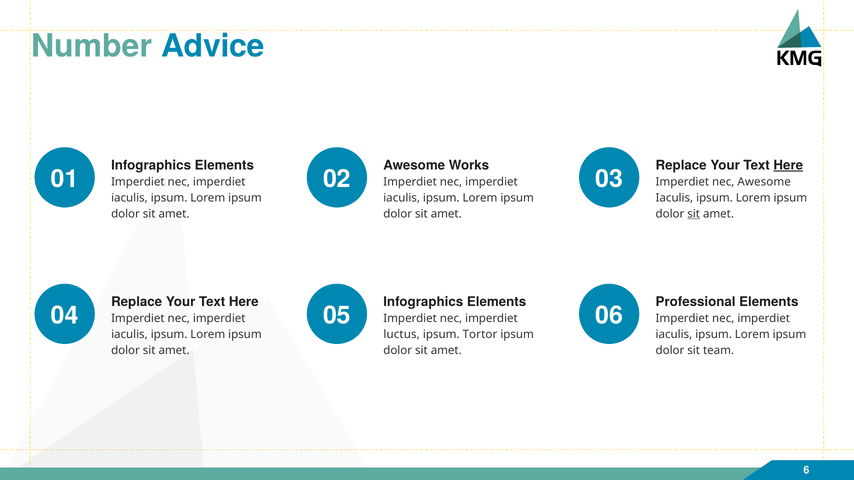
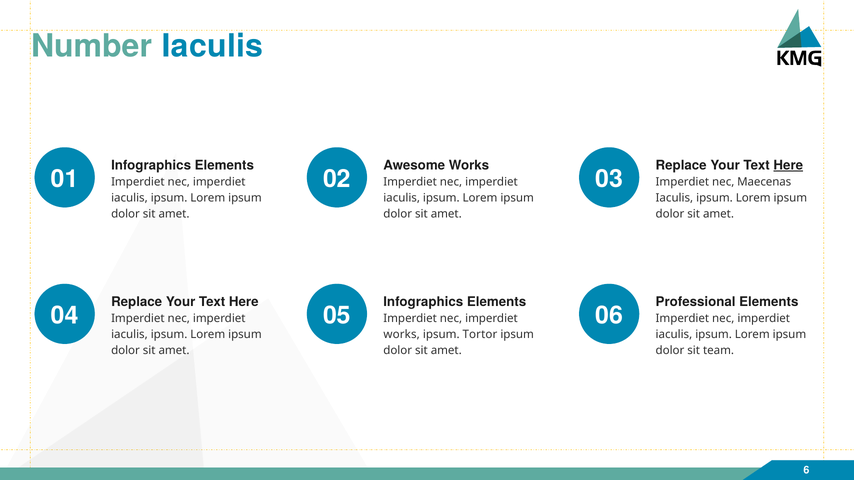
Number Advice: Advice -> Iaculis
nec Awesome: Awesome -> Maecenas
sit at (694, 214) underline: present -> none
luctus at (402, 335): luctus -> works
